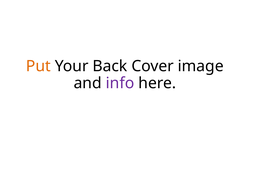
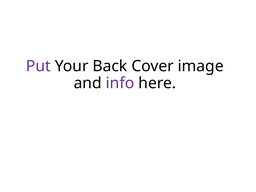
Put colour: orange -> purple
